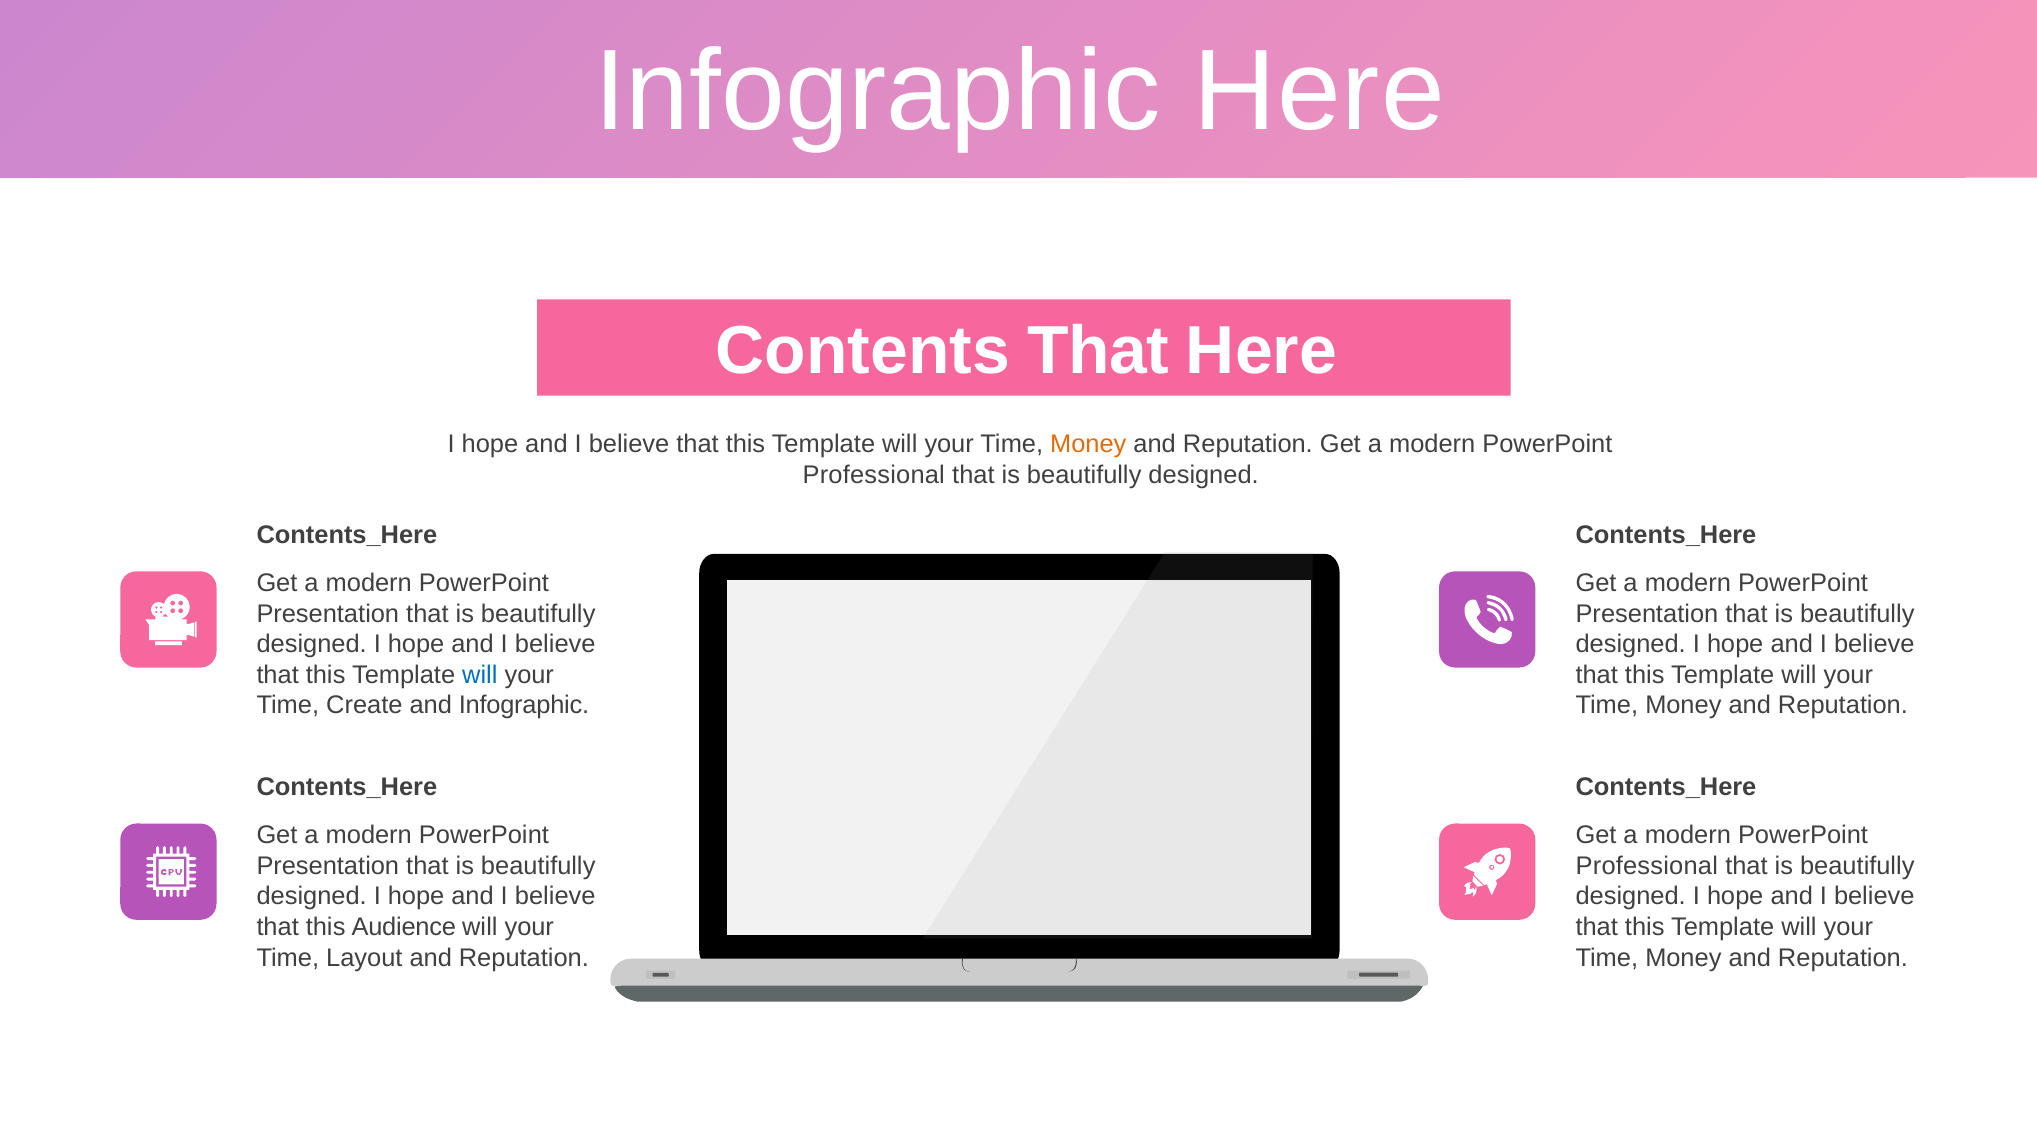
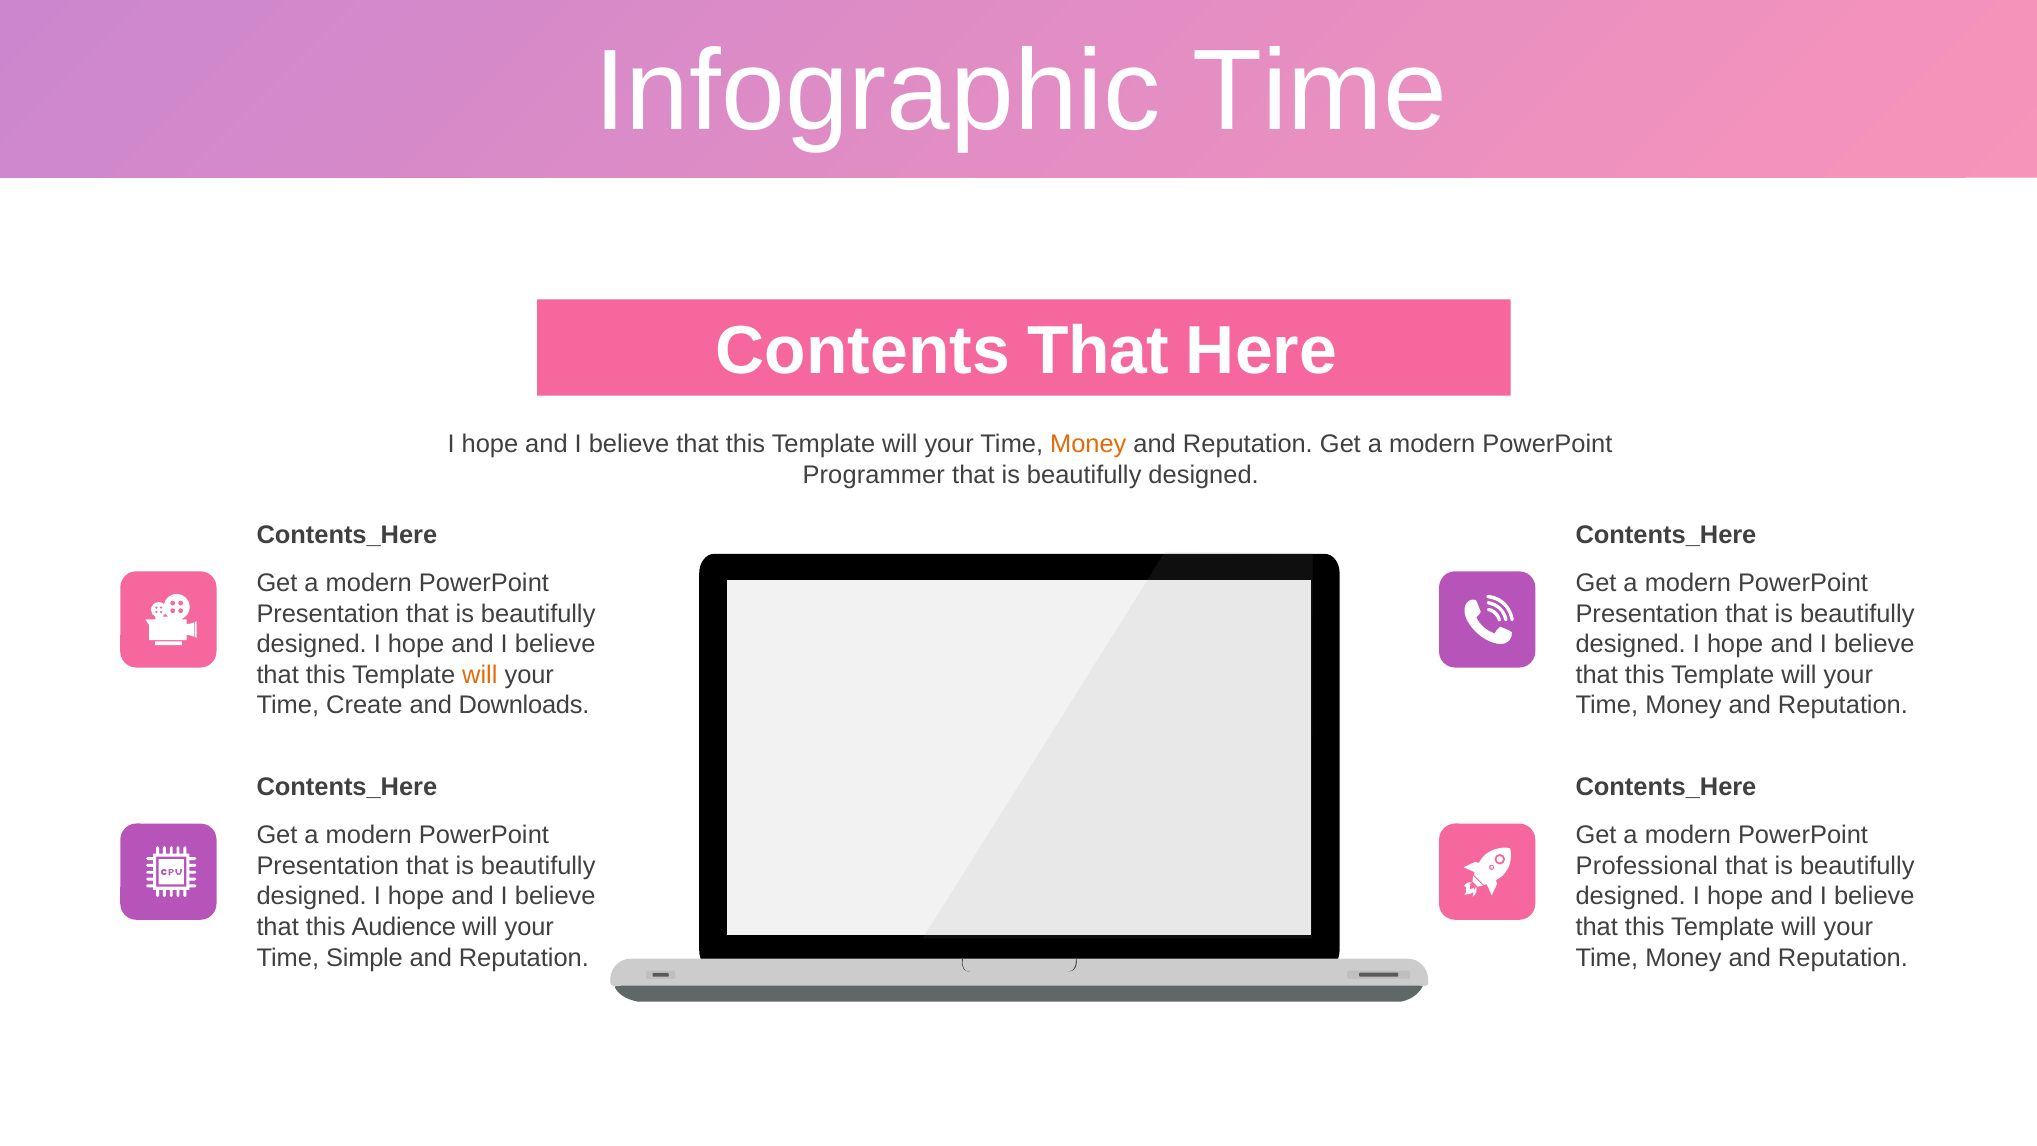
Infographic Here: Here -> Time
Professional at (874, 475): Professional -> Programmer
will at (480, 675) colour: blue -> orange
and Infographic: Infographic -> Downloads
Layout: Layout -> Simple
